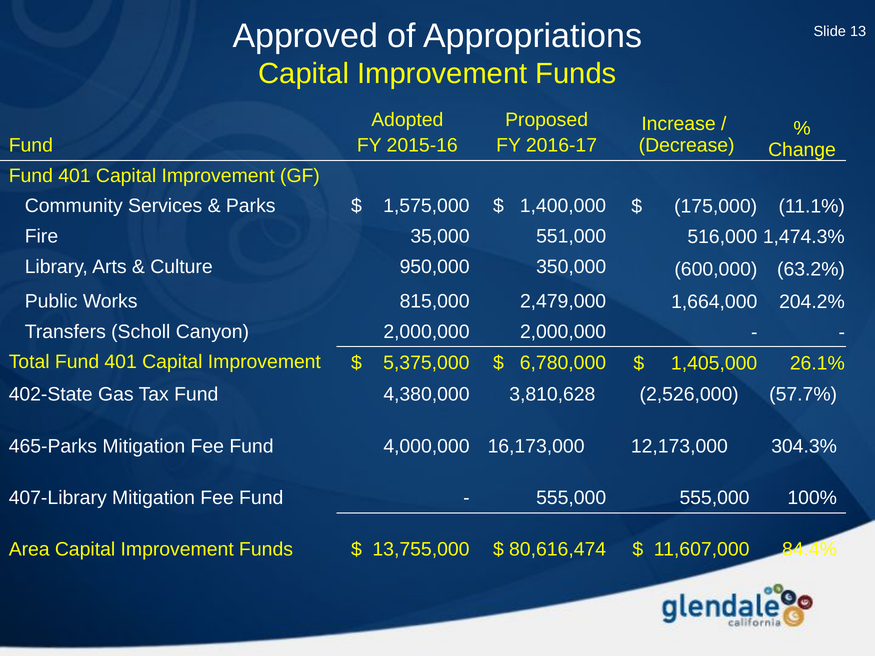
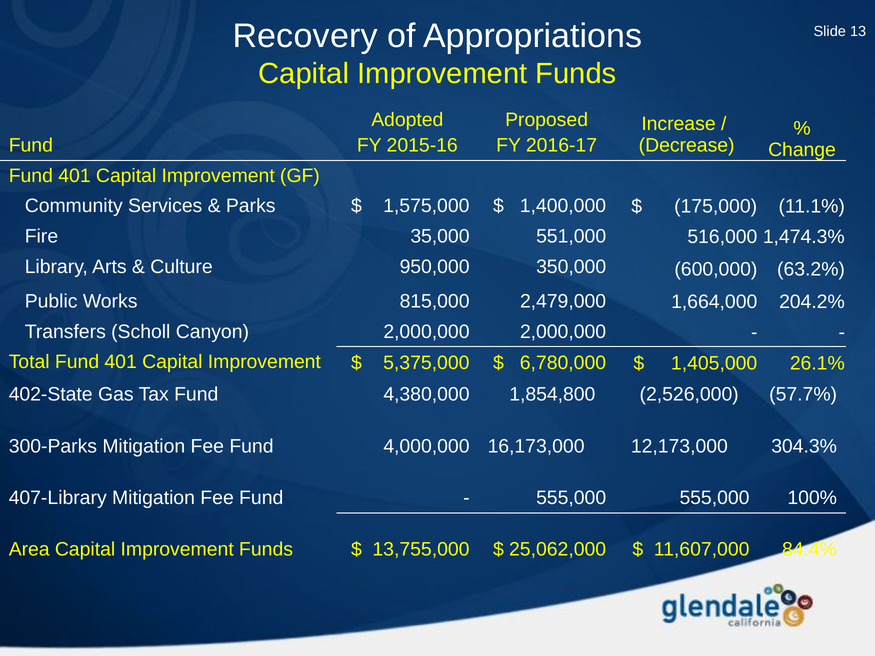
Approved: Approved -> Recovery
3,810,628: 3,810,628 -> 1,854,800
465-Parks: 465-Parks -> 300-Parks
80,616,474: 80,616,474 -> 25,062,000
